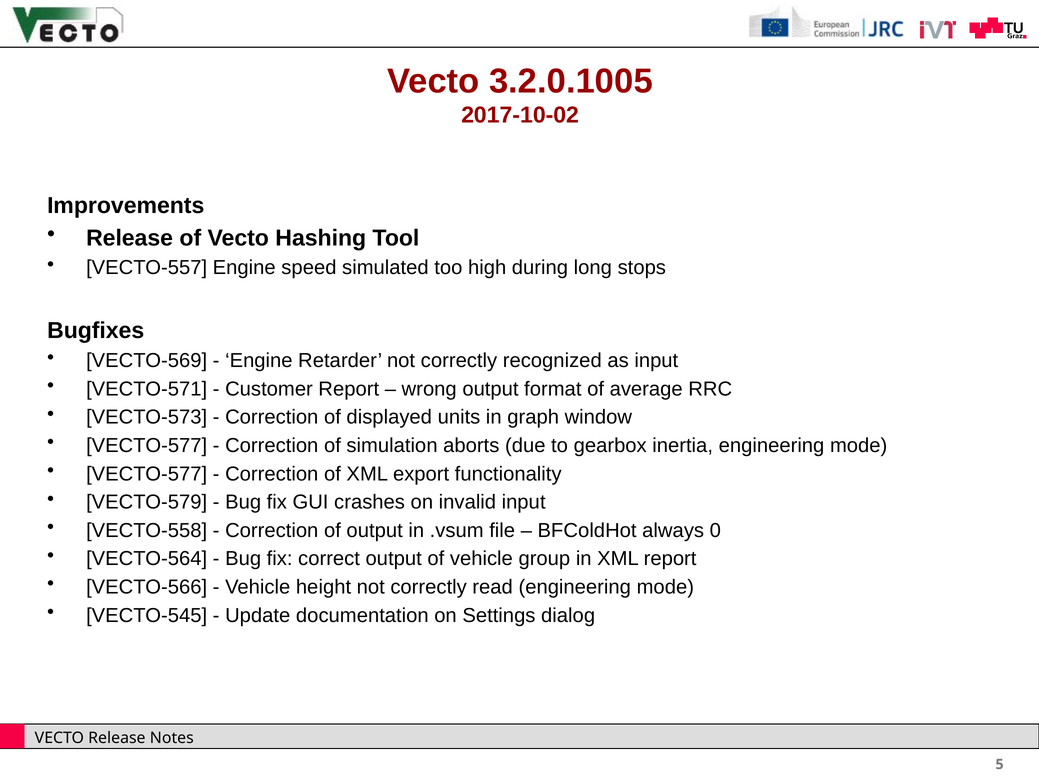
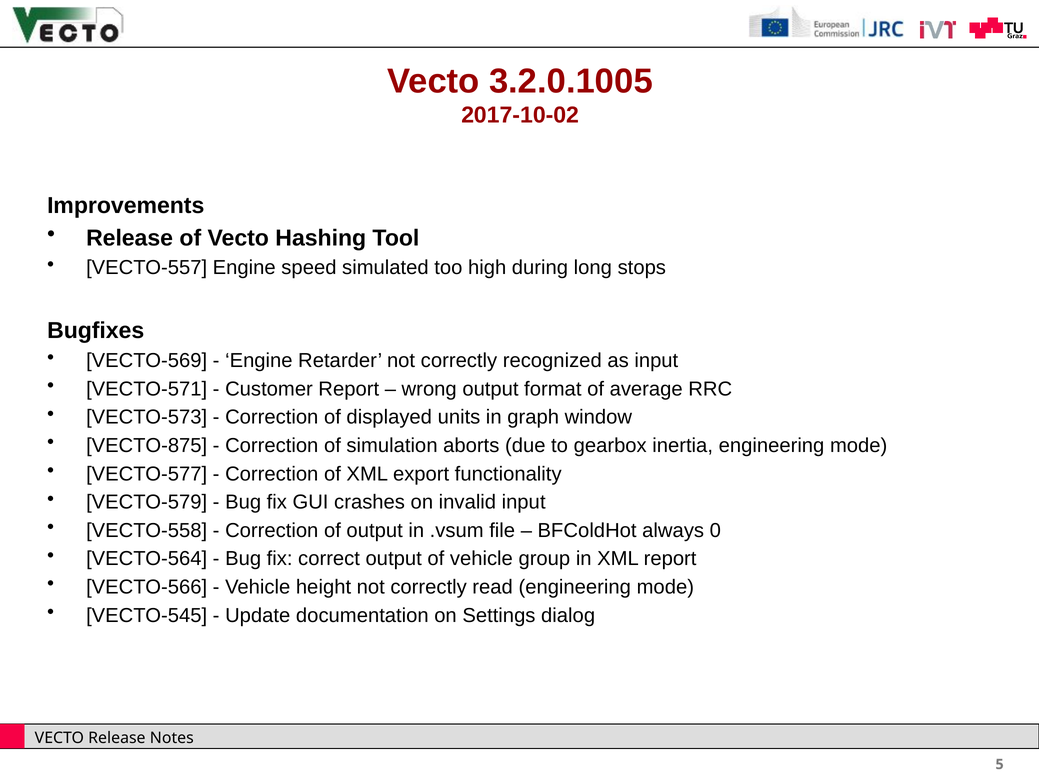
VECTO-577 at (147, 446): VECTO-577 -> VECTO-875
